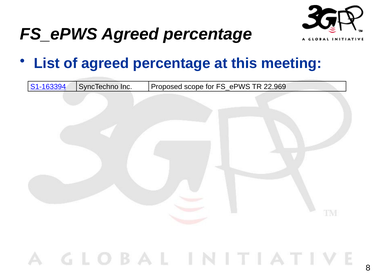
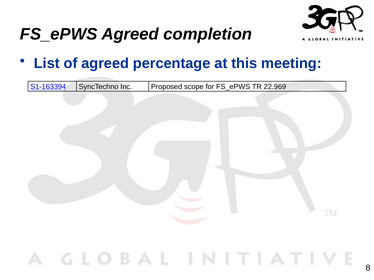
FS_ePWS Agreed percentage: percentage -> completion
